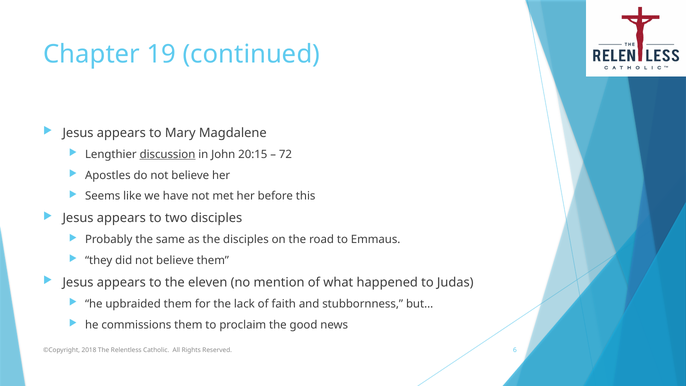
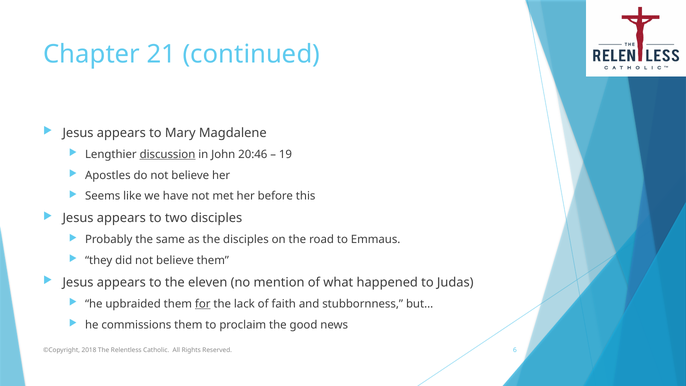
19: 19 -> 21
20:15: 20:15 -> 20:46
72: 72 -> 19
for underline: none -> present
